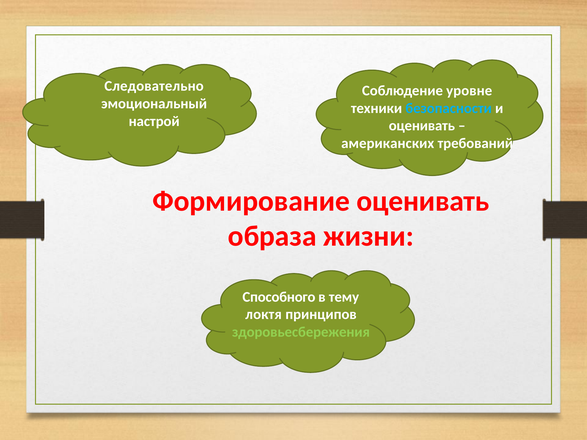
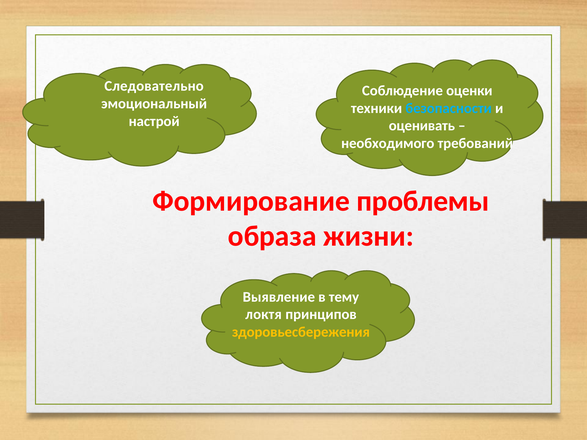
уровне: уровне -> оценки
американских: американских -> необходимого
Формирование оценивать: оценивать -> проблемы
Способного: Способного -> Выявление
здоровьесбережения colour: light green -> yellow
